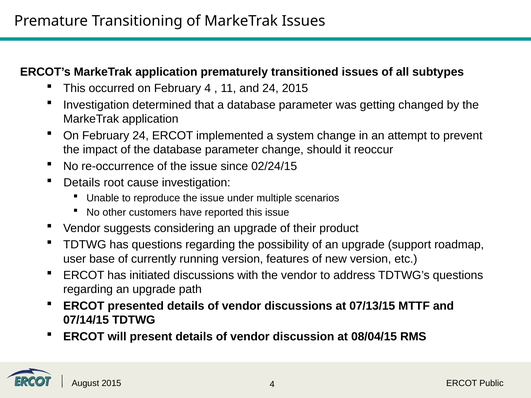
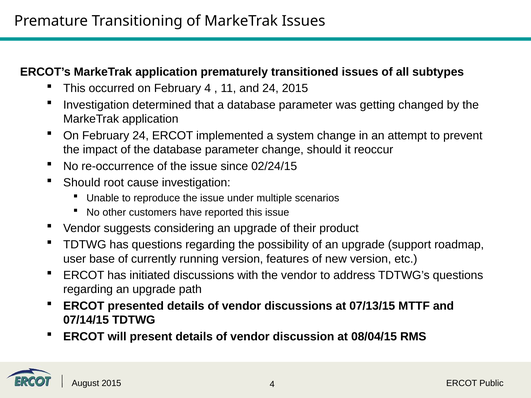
Details at (82, 183): Details -> Should
